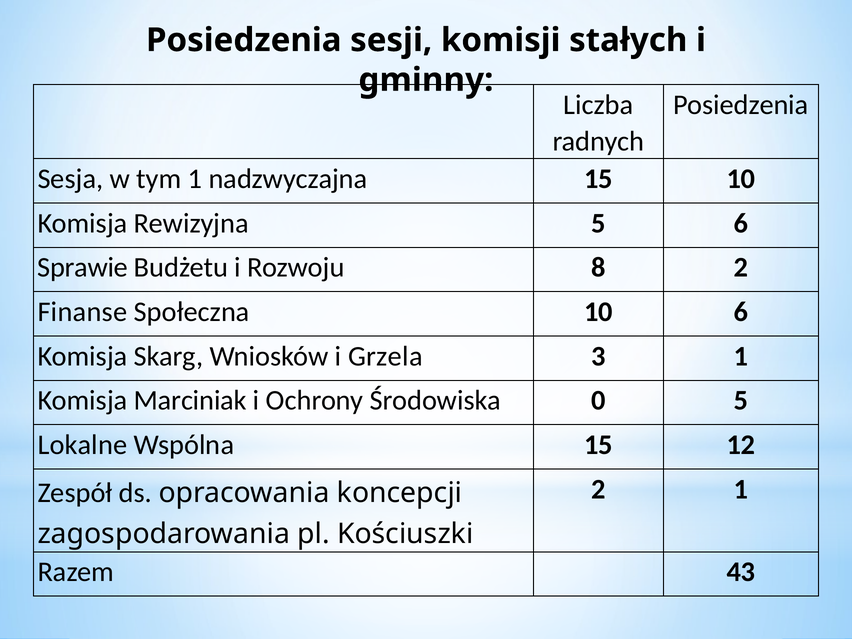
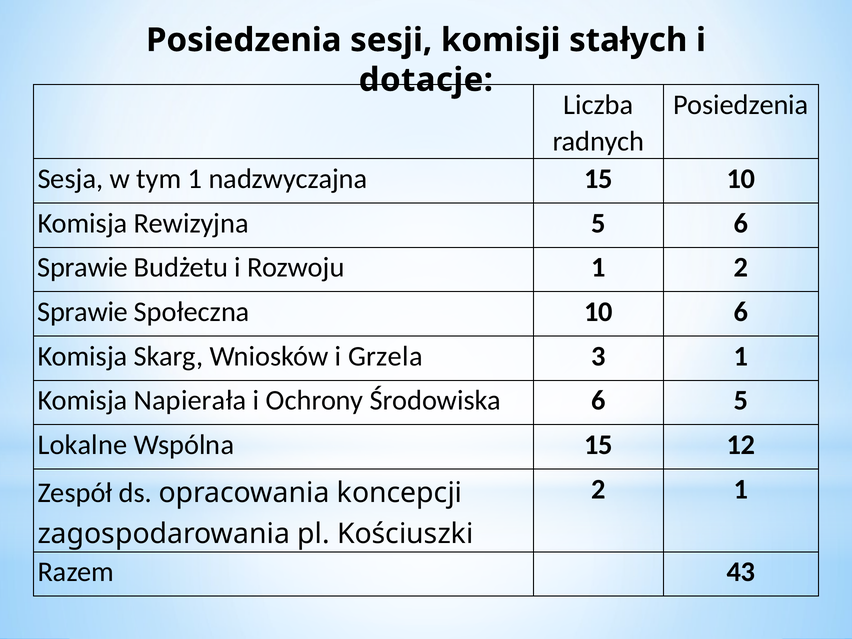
gminny: gminny -> dotacje
Rozwoju 8: 8 -> 1
Finanse at (82, 312): Finanse -> Sprawie
Marciniak: Marciniak -> Napierała
Środowiska 0: 0 -> 6
